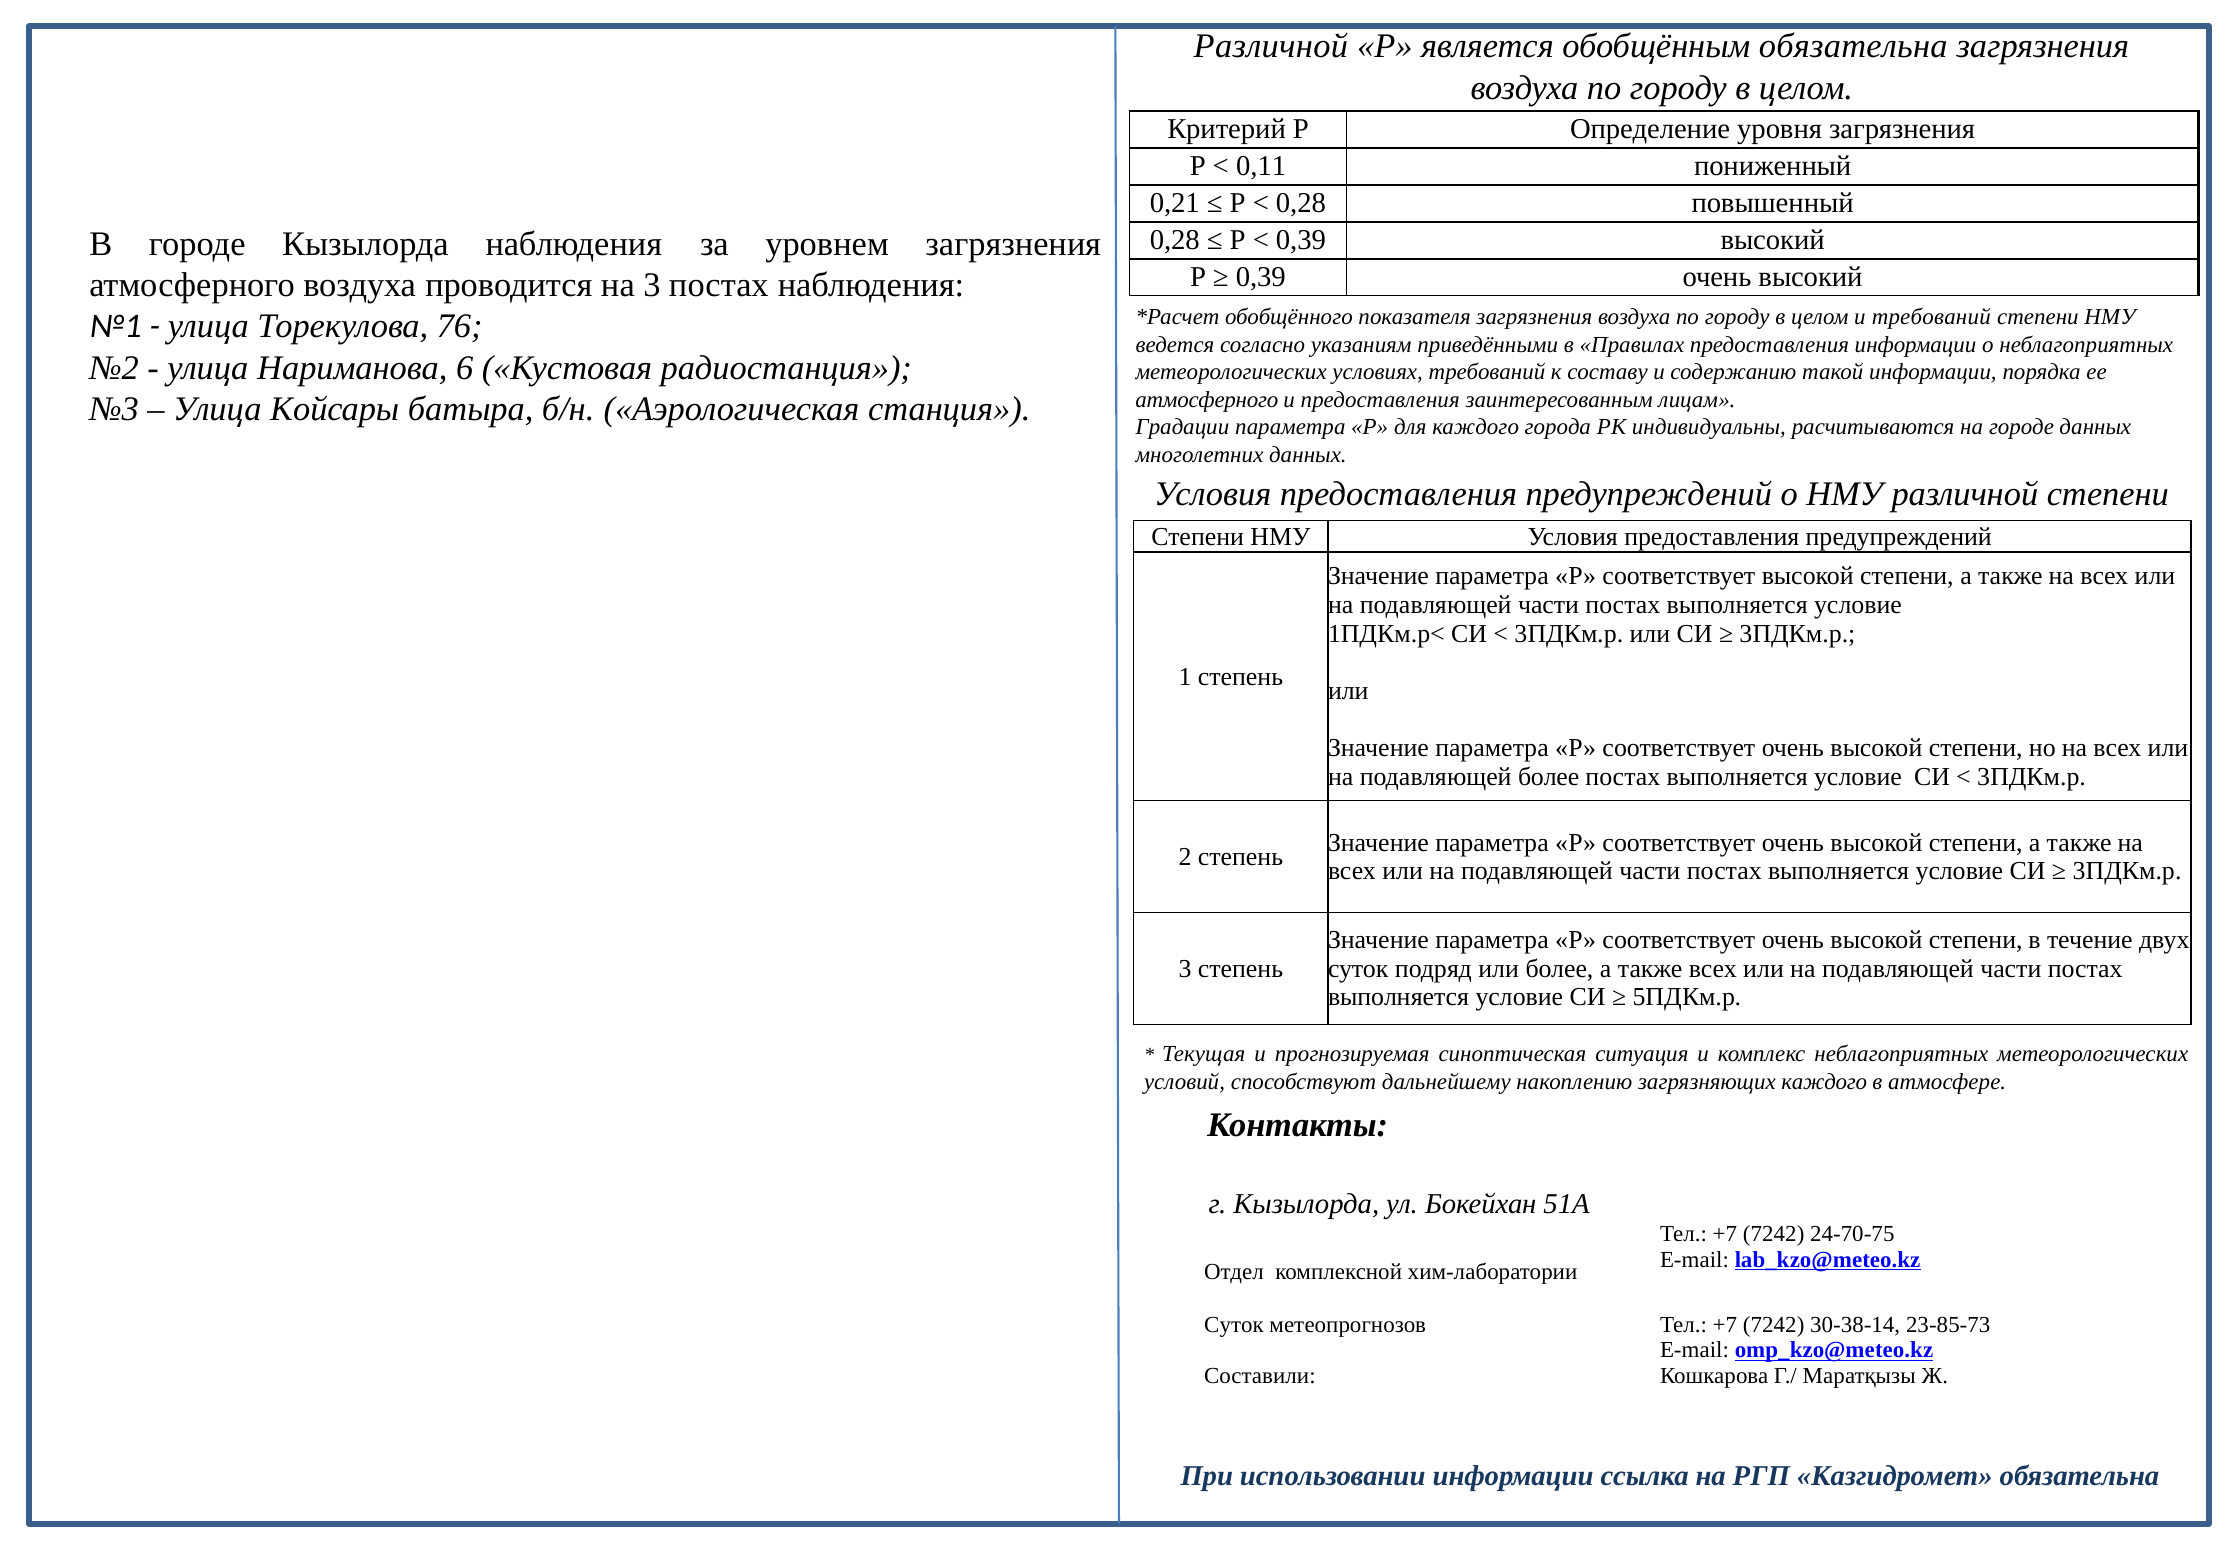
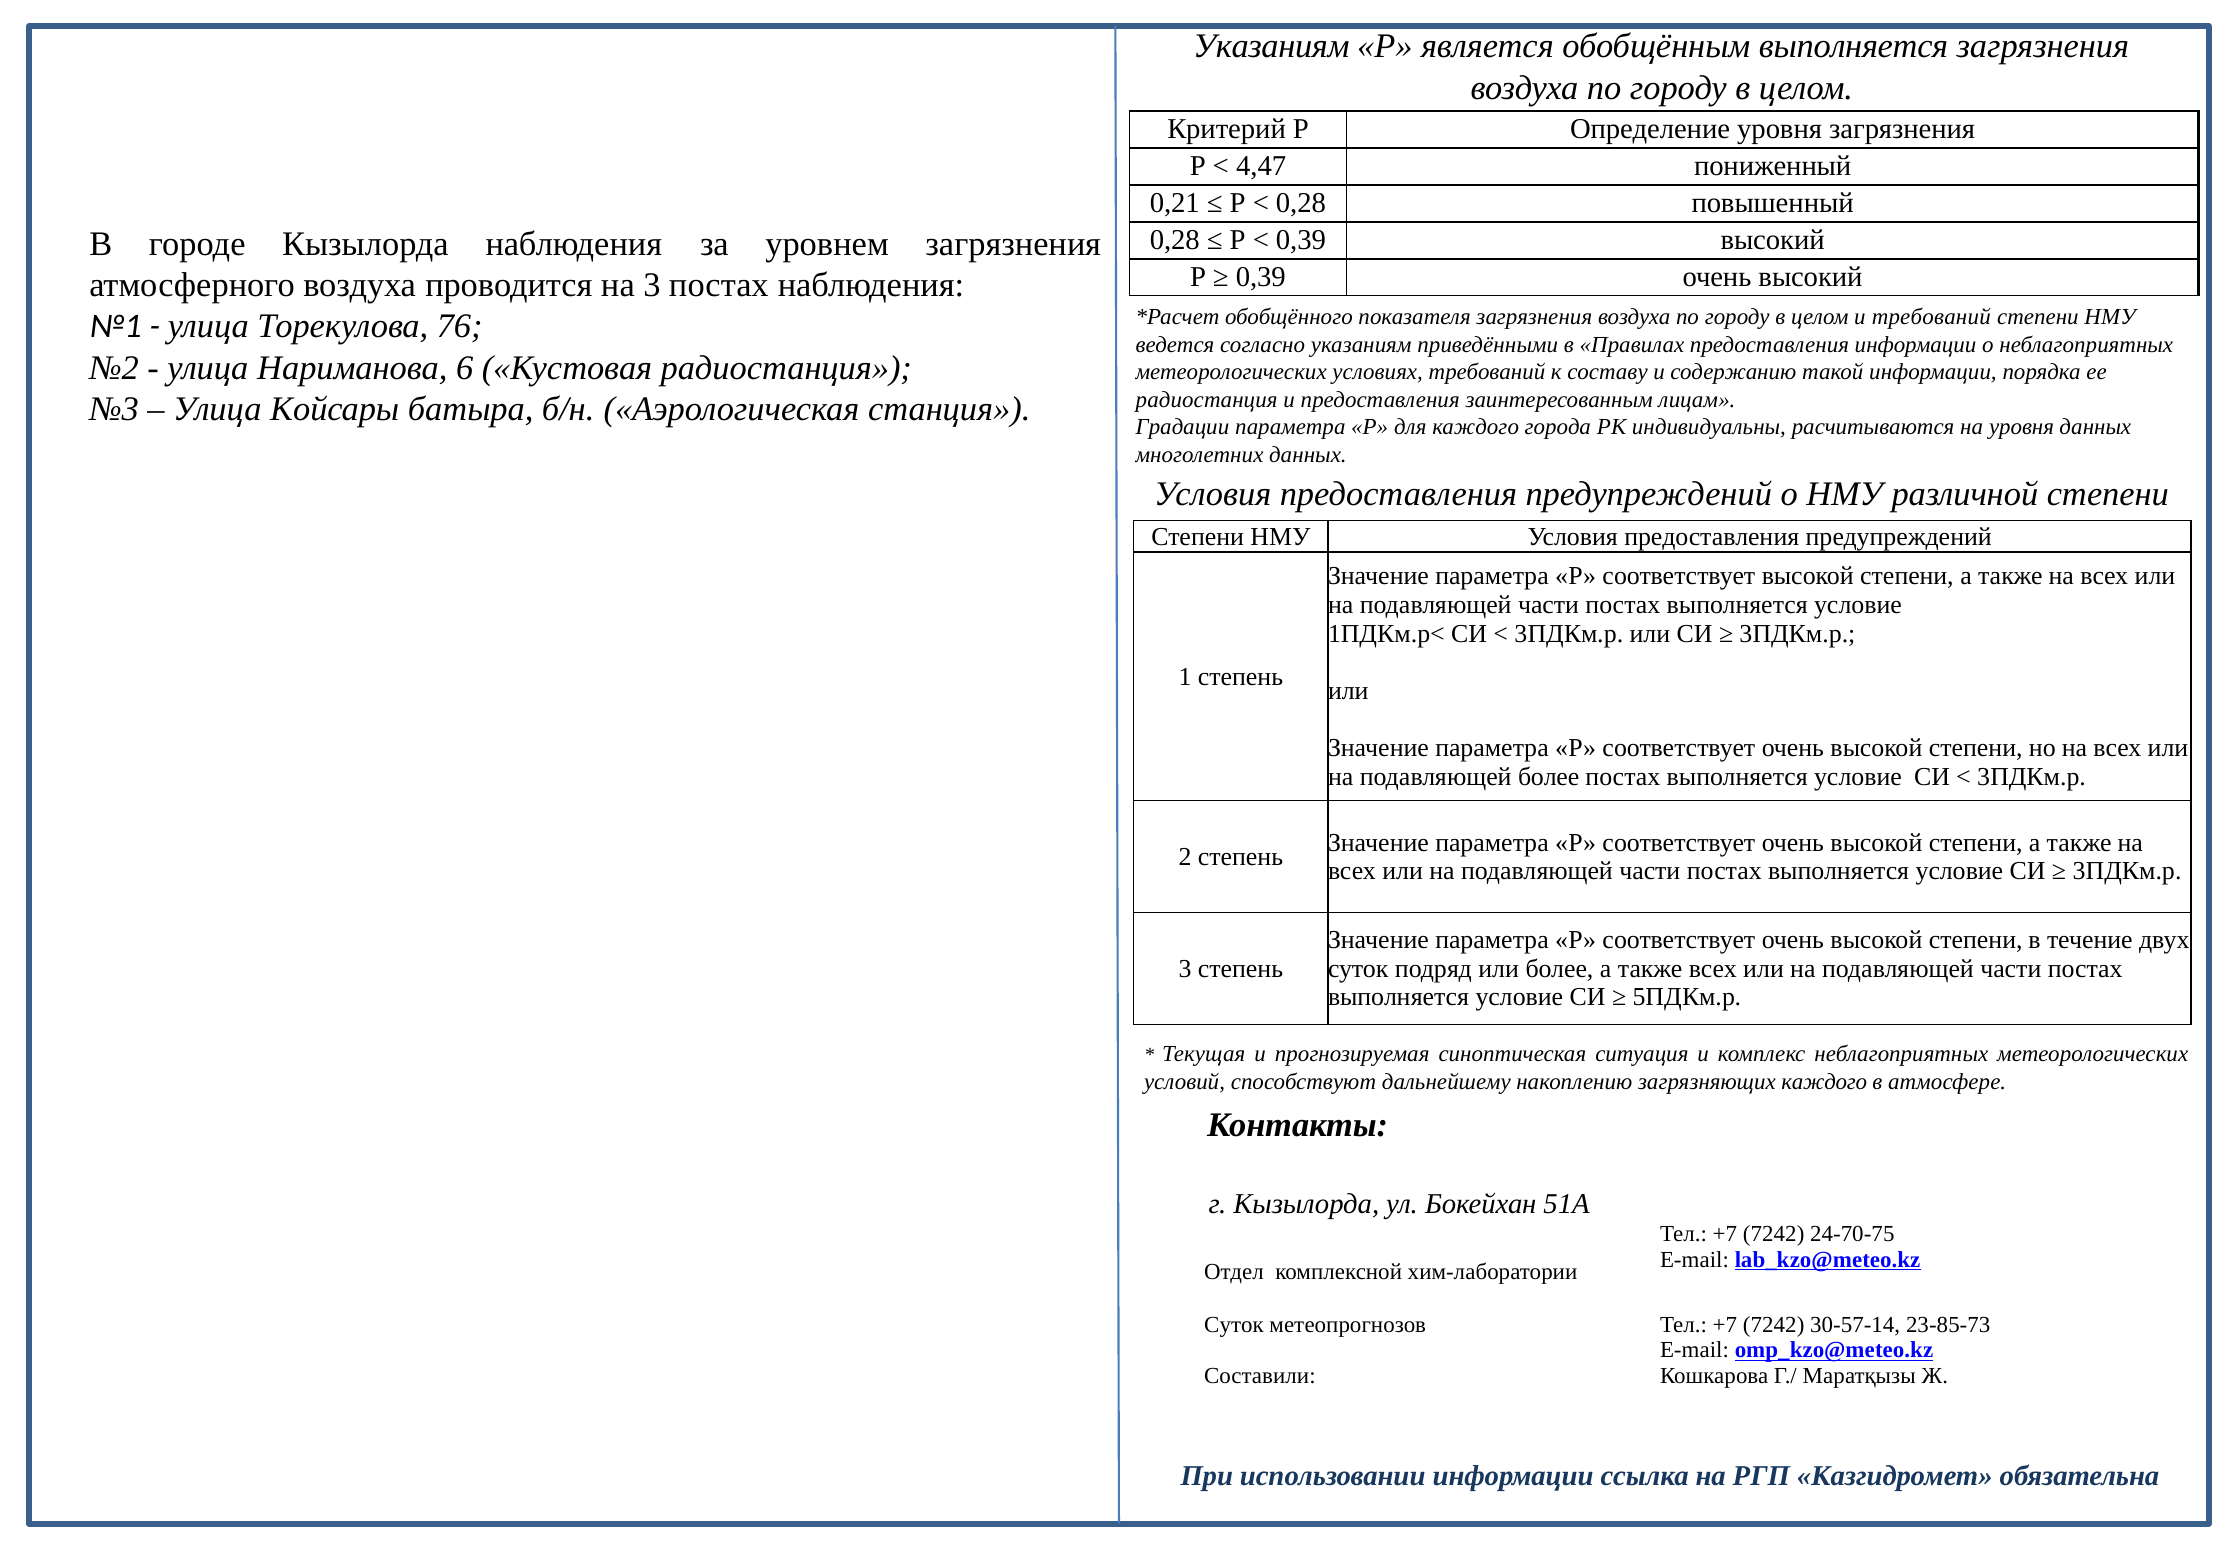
Различной at (1271, 47): Различной -> Указаниям
обобщённым обязательна: обязательна -> выполняется
0,11: 0,11 -> 4,47
атмосферного at (1207, 400): атмосферного -> радиостанция
на городе: городе -> уровня
30-38-14: 30-38-14 -> 30-57-14
